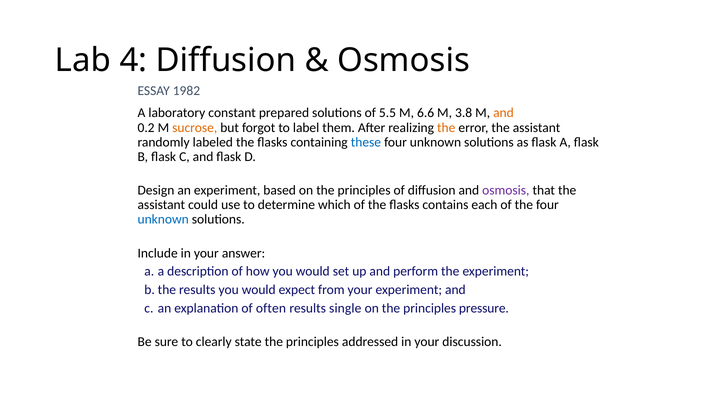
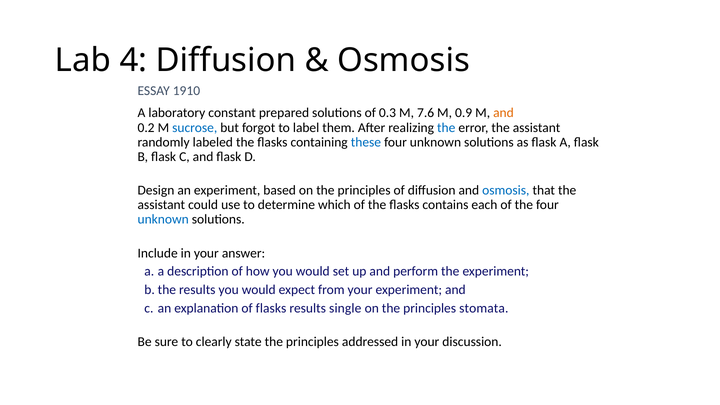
1982: 1982 -> 1910
5.5: 5.5 -> 0.3
6.6: 6.6 -> 7.6
3.8: 3.8 -> 0.9
sucrose colour: orange -> blue
the at (446, 128) colour: orange -> blue
osmosis at (506, 190) colour: purple -> blue
of often: often -> flasks
pressure: pressure -> stomata
